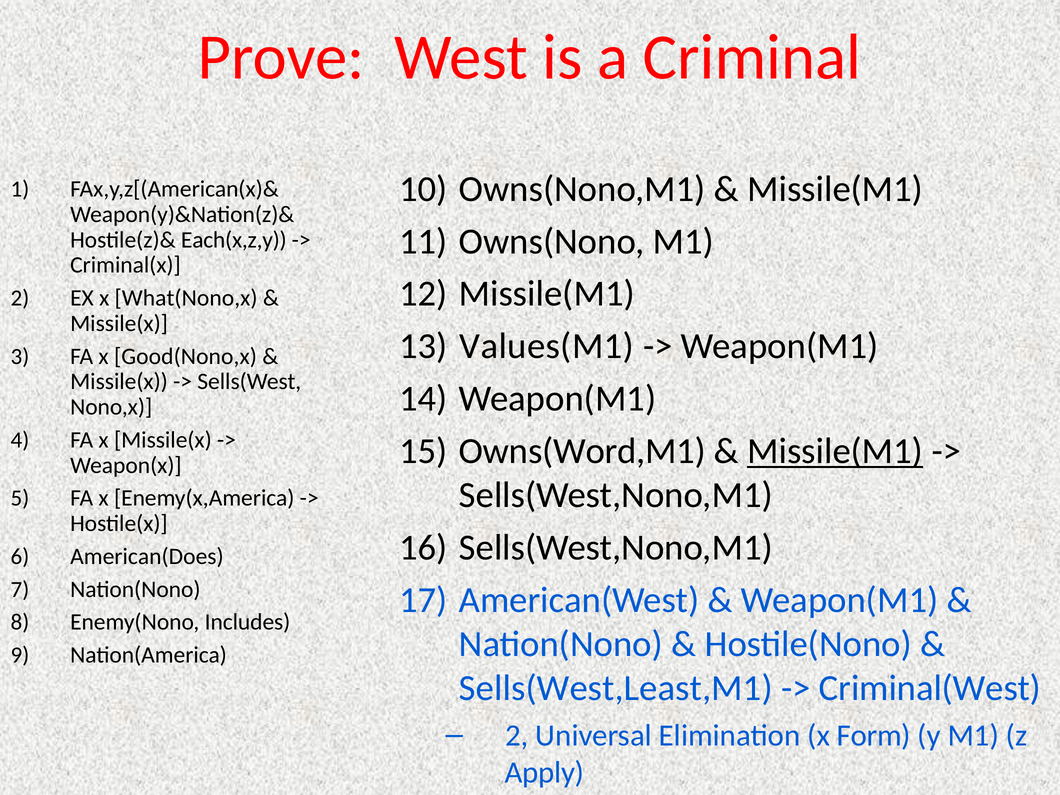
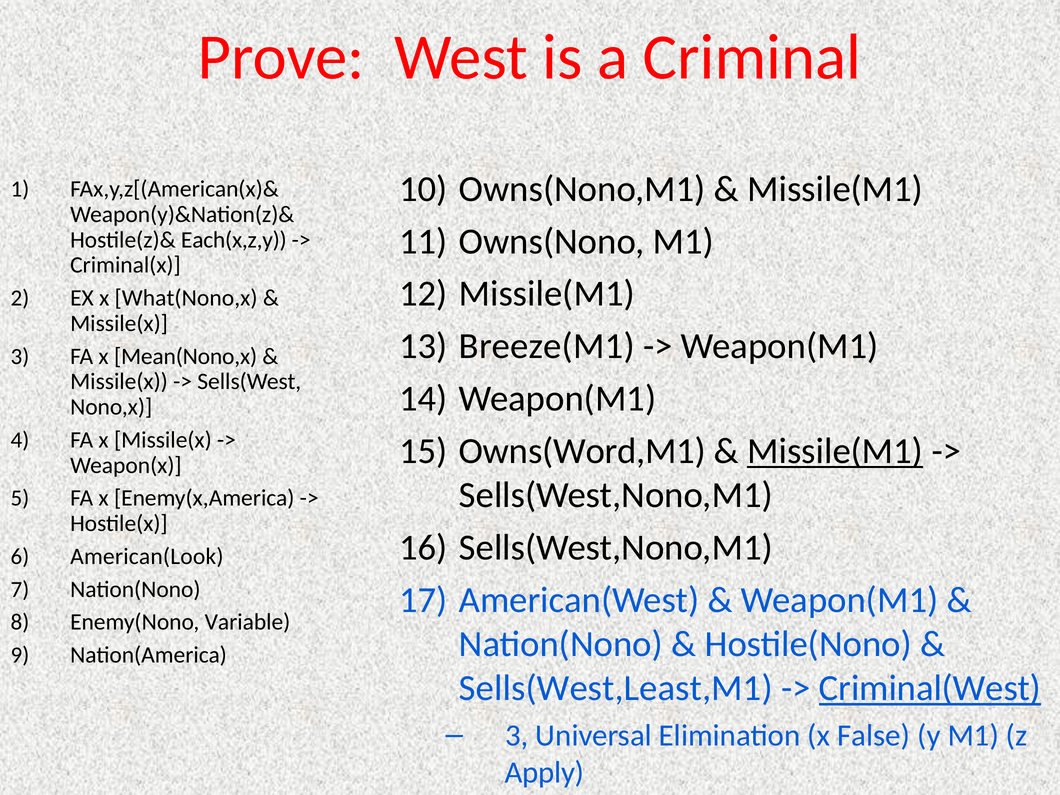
Values(M1: Values(M1 -> Breeze(M1
Good(Nono,x: Good(Nono,x -> Mean(Nono,x
American(Does: American(Does -> American(Look
Includes: Includes -> Variable
Criminal(West underline: none -> present
2 at (517, 736): 2 -> 3
Form: Form -> False
